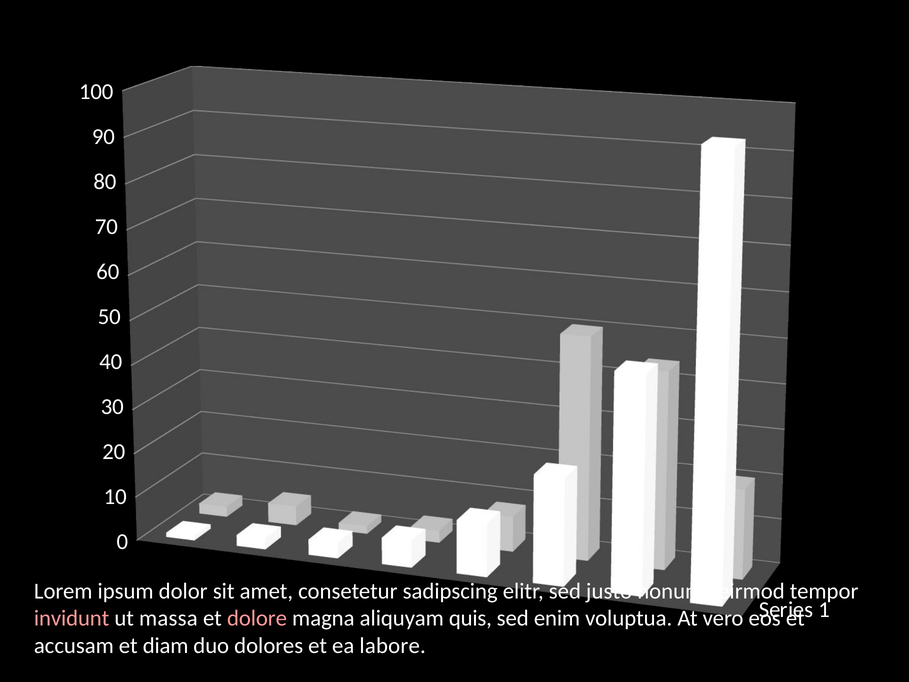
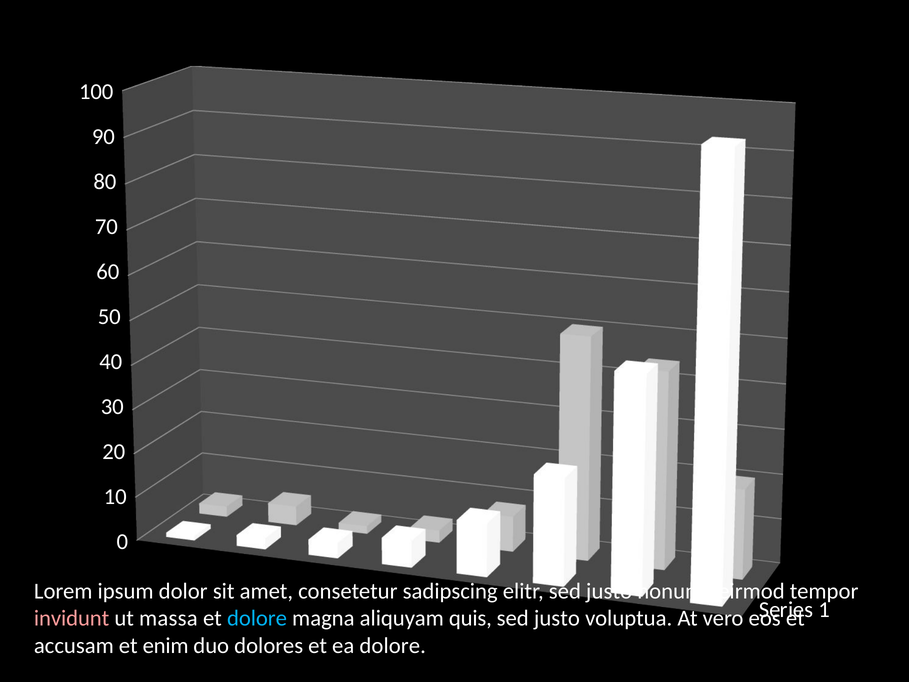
dolore at (257, 618) colour: pink -> light blue
enim at (557, 618): enim -> justo
diam: diam -> enim
ea labore: labore -> dolore
